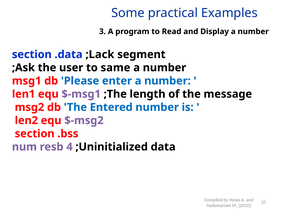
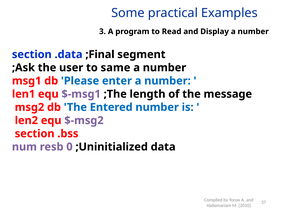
;Lack: ;Lack -> ;Final
4: 4 -> 0
